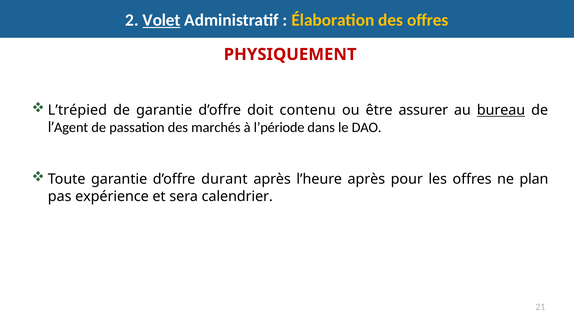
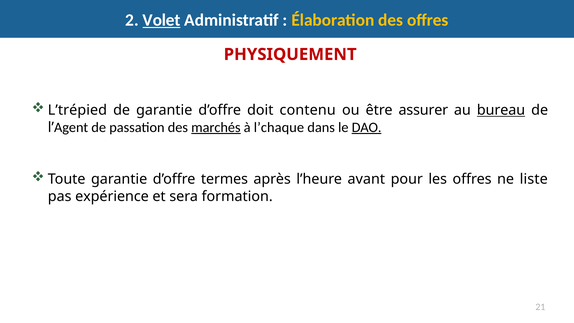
marchés underline: none -> present
l’période: l’période -> l’chaque
DAO underline: none -> present
durant: durant -> termes
l’heure après: après -> avant
plan: plan -> liste
calendrier: calendrier -> formation
